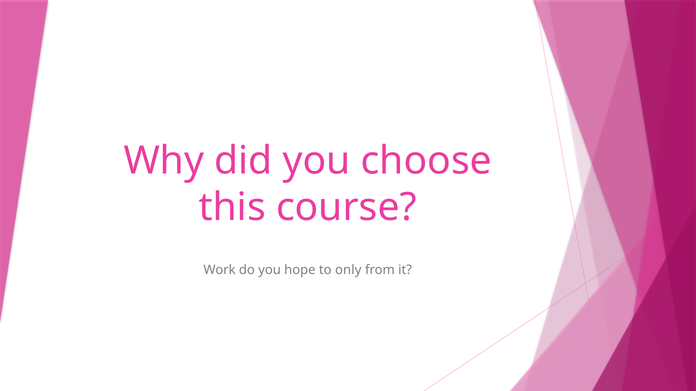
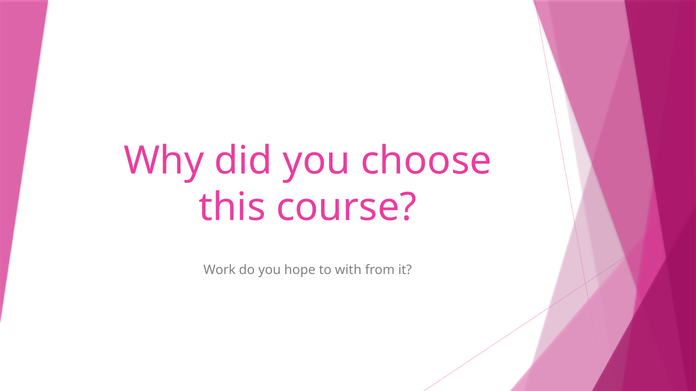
only: only -> with
